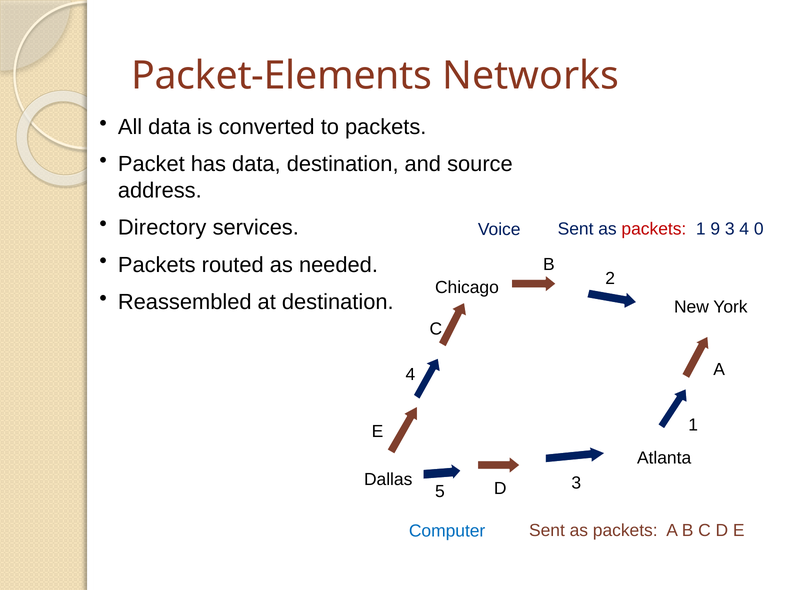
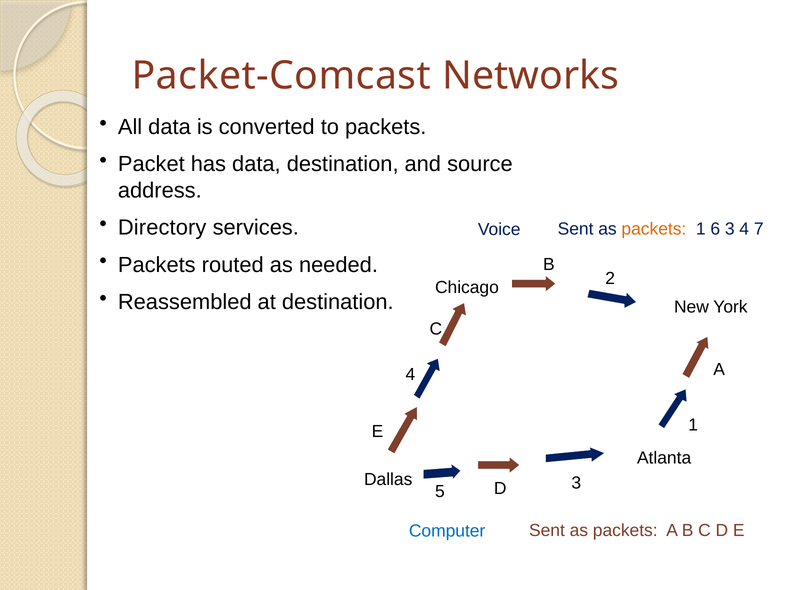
Packet-Elements: Packet-Elements -> Packet-Comcast
packets at (654, 229) colour: red -> orange
9: 9 -> 6
0: 0 -> 7
